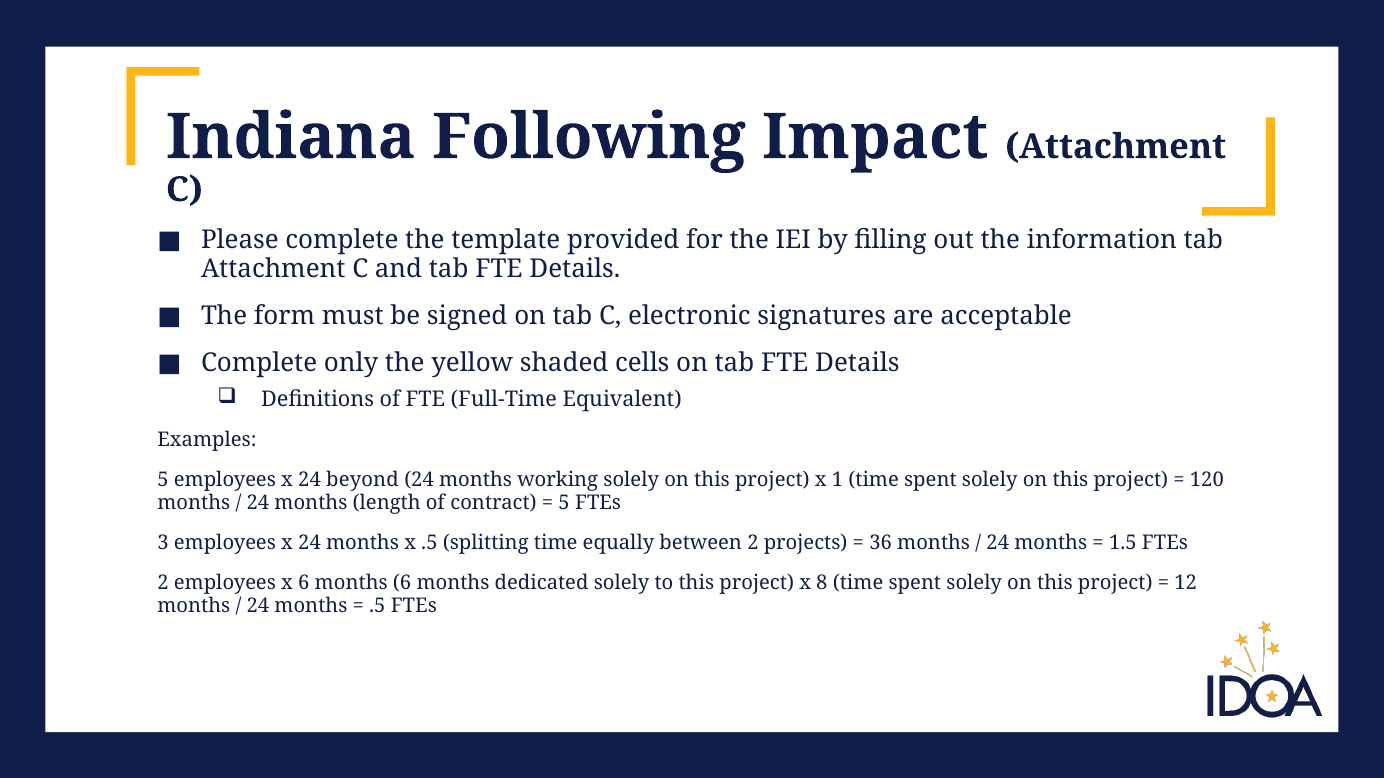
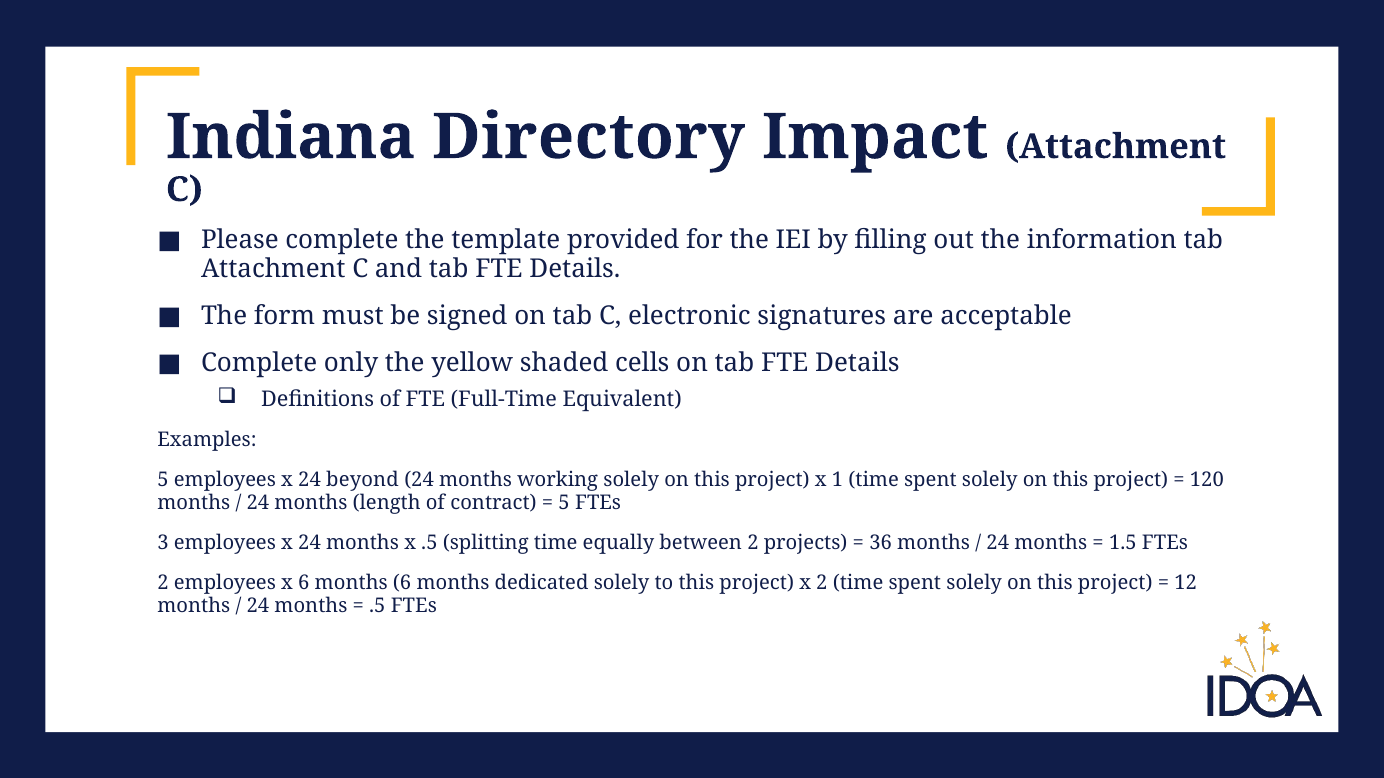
Following: Following -> Directory
x 8: 8 -> 2
